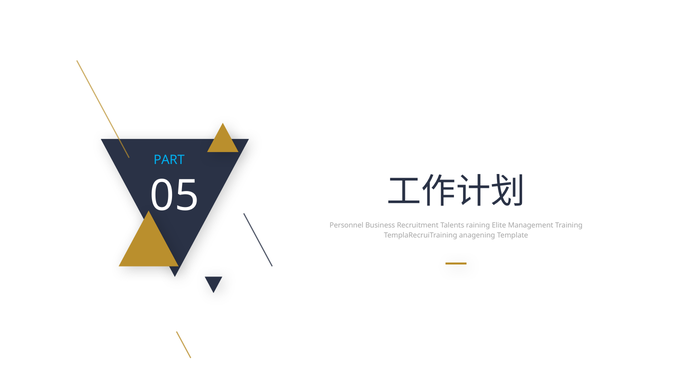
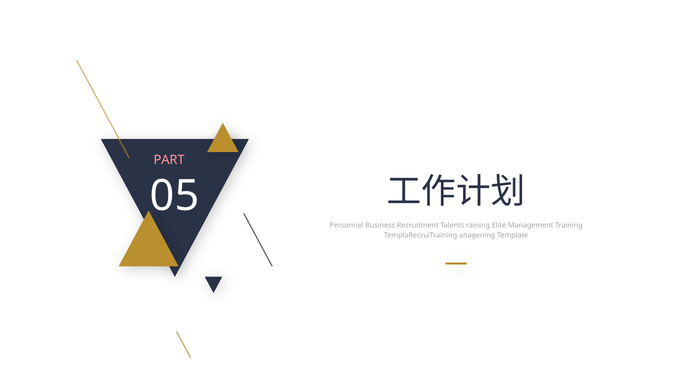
PART colour: light blue -> pink
